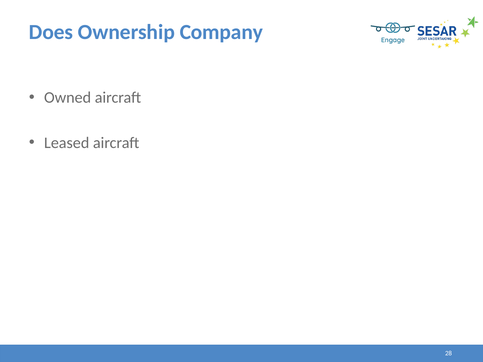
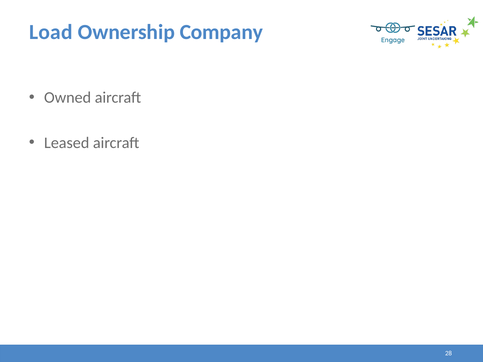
Does: Does -> Load
